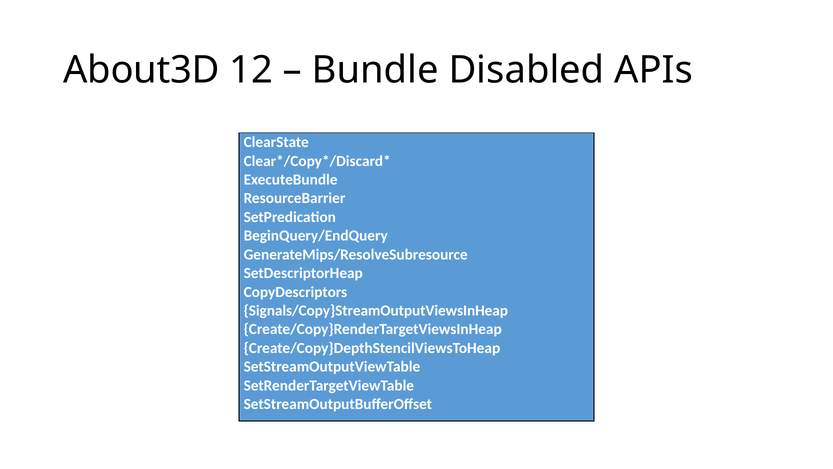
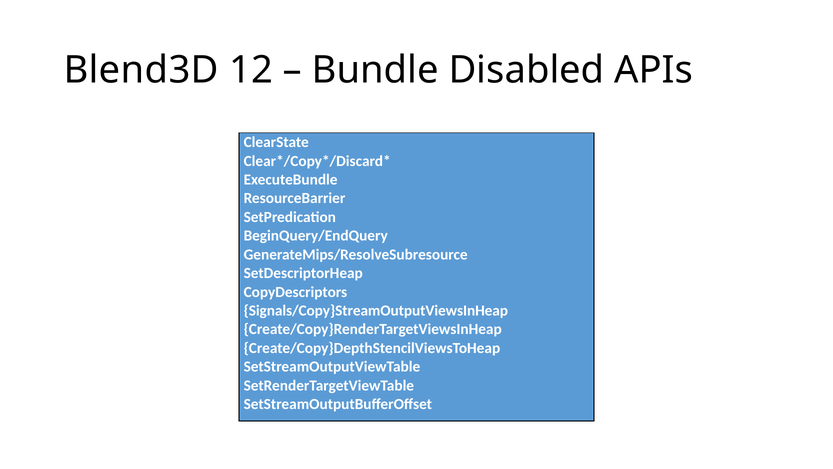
About3D: About3D -> Blend3D
